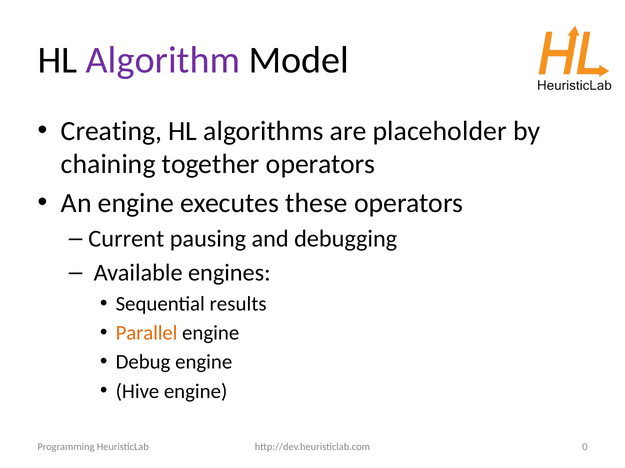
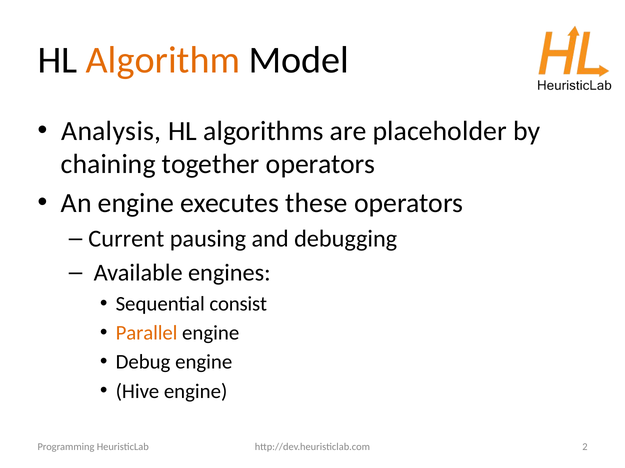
Algorithm colour: purple -> orange
Creating: Creating -> Analysis
results: results -> consist
0: 0 -> 2
